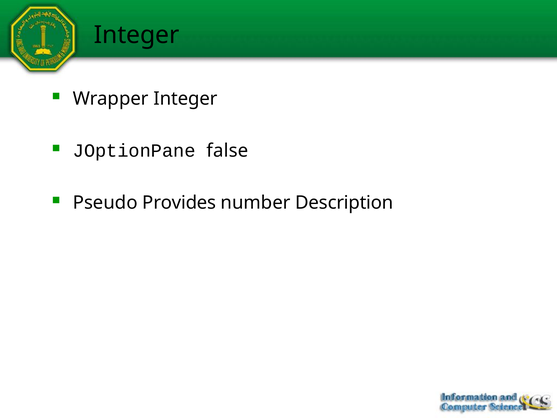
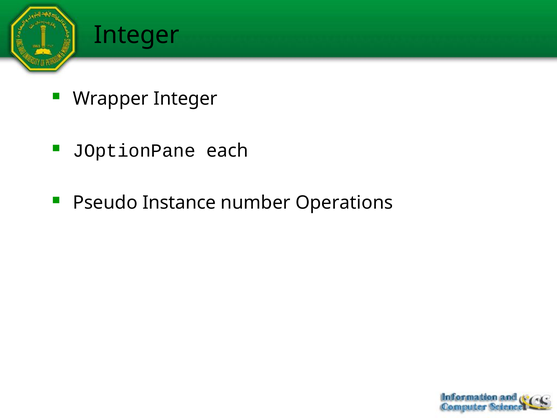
false: false -> each
Provides: Provides -> Instance
Description: Description -> Operations
